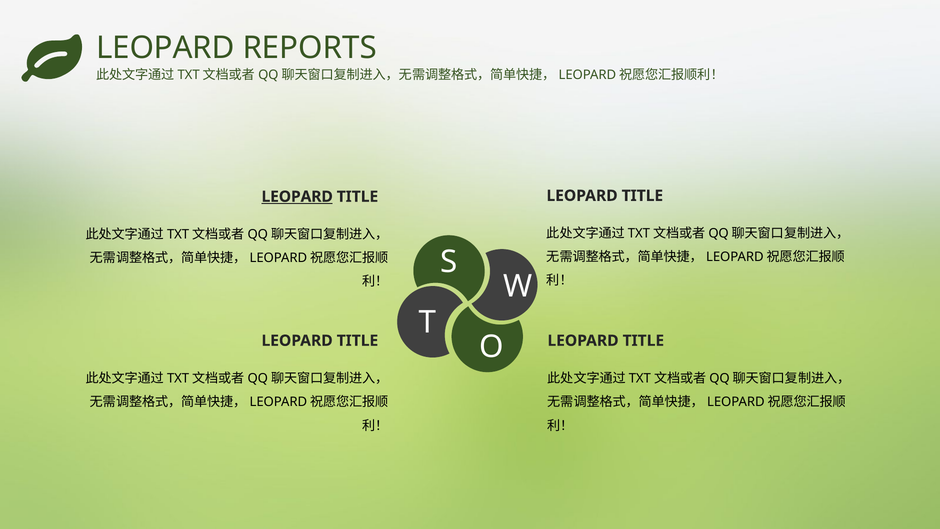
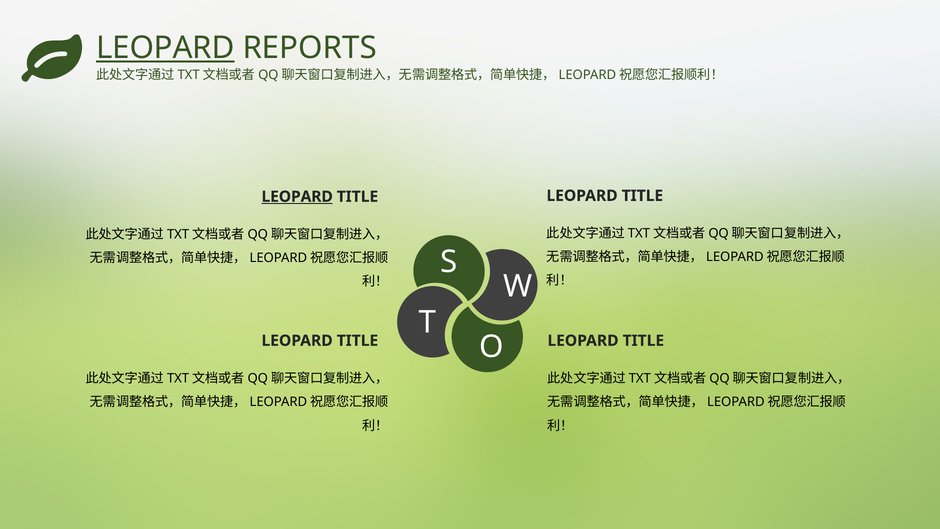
LEOPARD at (165, 48) underline: none -> present
